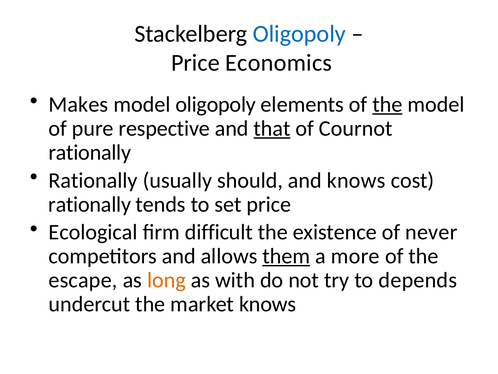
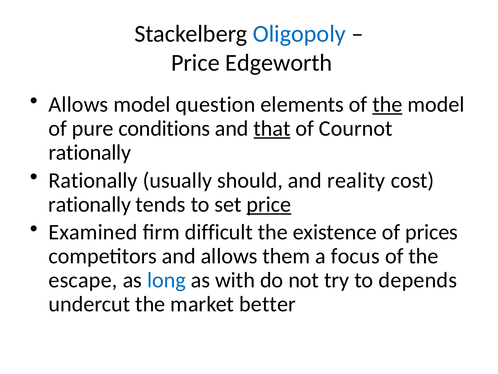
Economics: Economics -> Edgeworth
Makes at (78, 104): Makes -> Allows
model oligopoly: oligopoly -> question
respective: respective -> conditions
and knows: knows -> reality
price at (269, 204) underline: none -> present
Ecological: Ecological -> Examined
never: never -> prices
them underline: present -> none
more: more -> focus
long colour: orange -> blue
market knows: knows -> better
